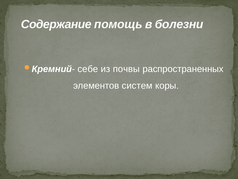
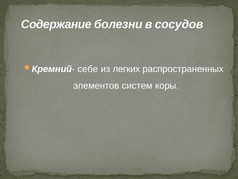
помощь: помощь -> болезни
болезни: болезни -> сосудов
почвы: почвы -> легких
